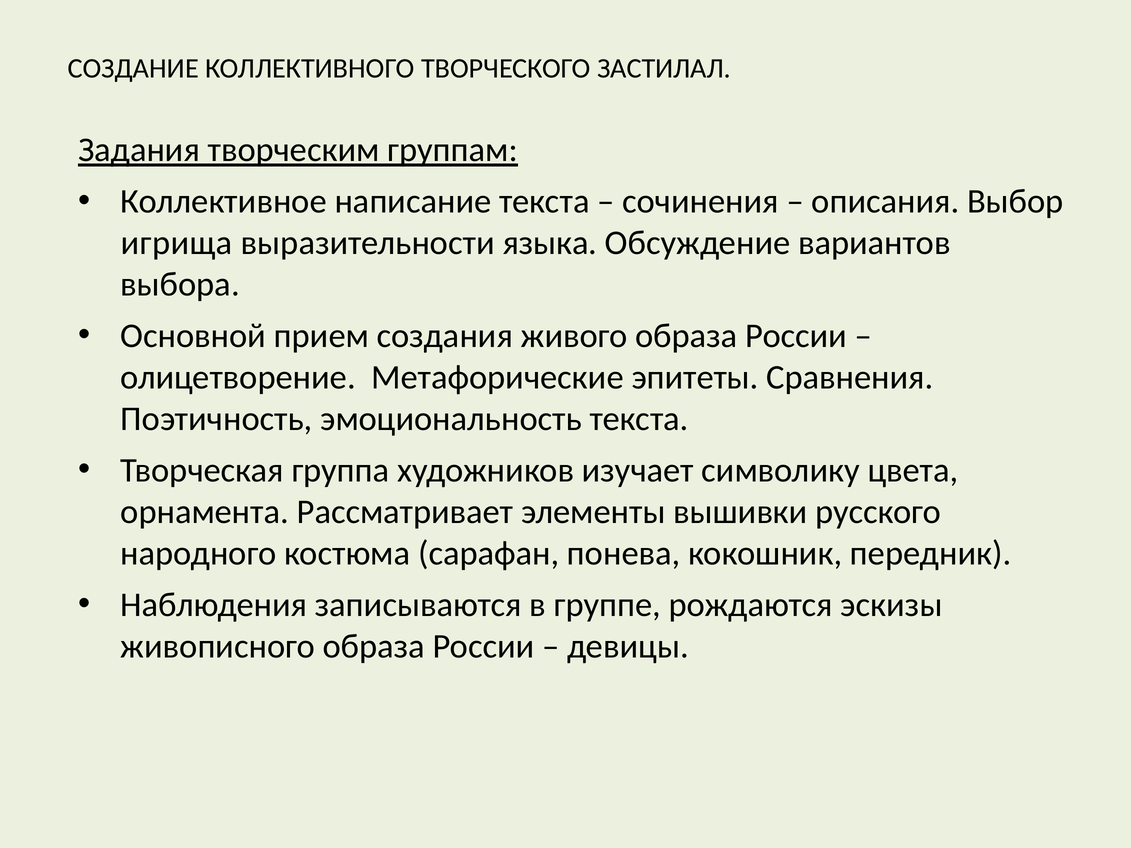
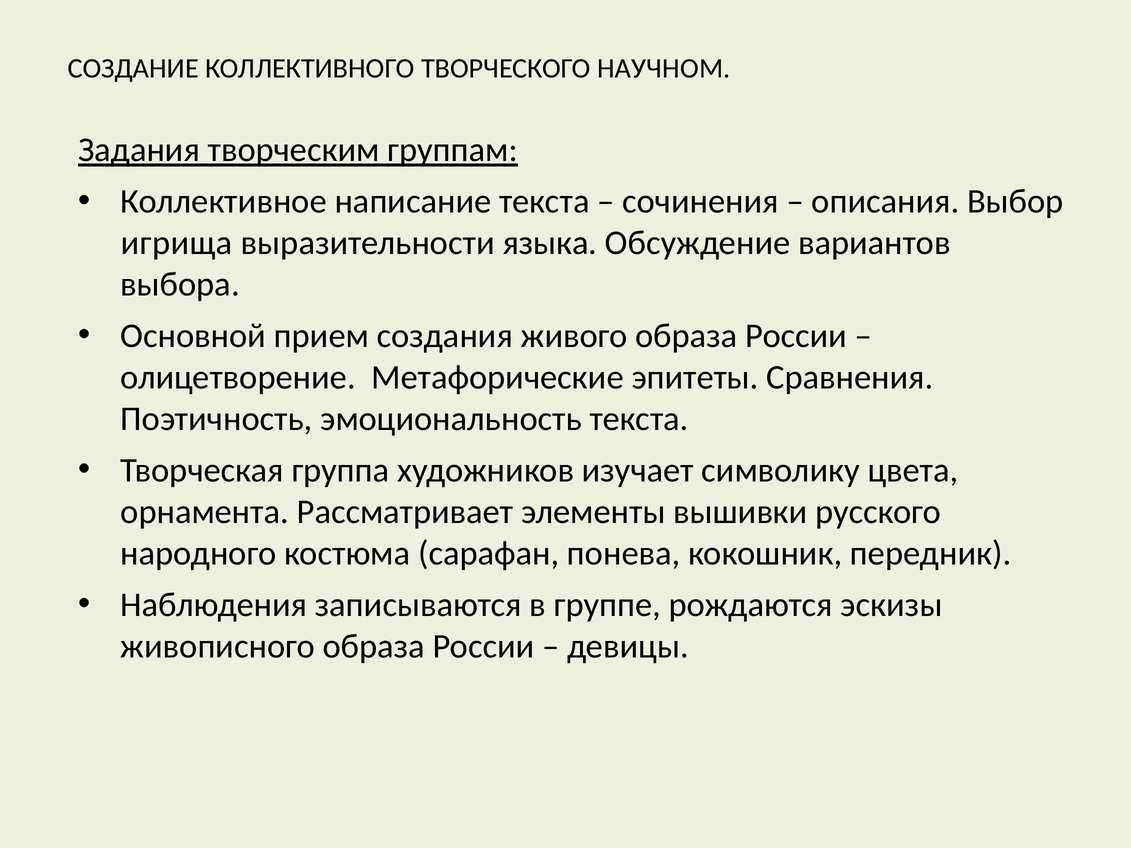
ЗАСТИЛАЛ: ЗАСТИЛАЛ -> НАУЧНОМ
